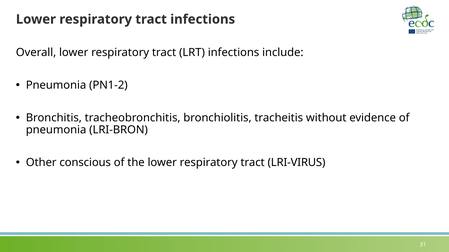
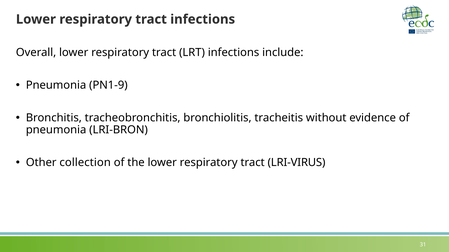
PN1-2: PN1-2 -> PN1-9
conscious: conscious -> collection
